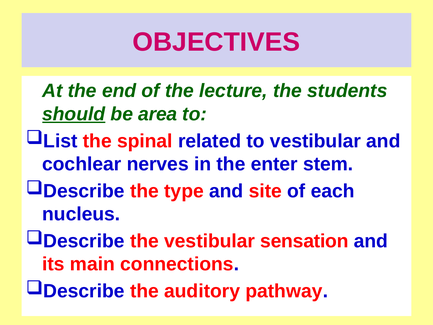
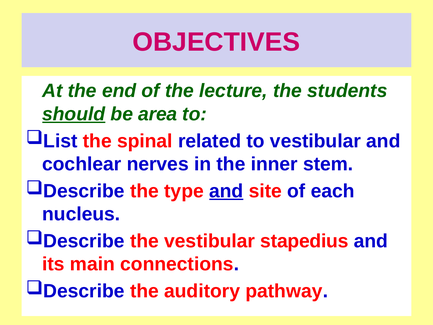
enter: enter -> inner
and at (226, 191) underline: none -> present
sensation: sensation -> stapedius
